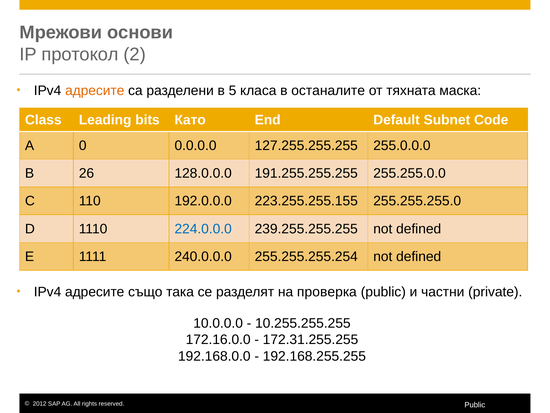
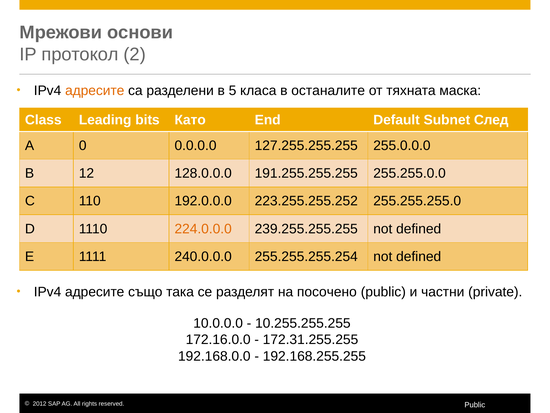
Code: Code -> След
B 26: 26 -> 12
223.255.255.155: 223.255.255.155 -> 223.255.255.252
224.0.0.0 colour: blue -> orange
проверка: проверка -> посочено
